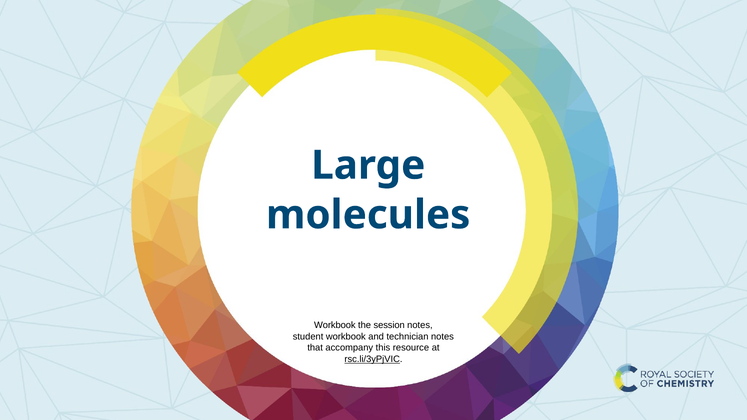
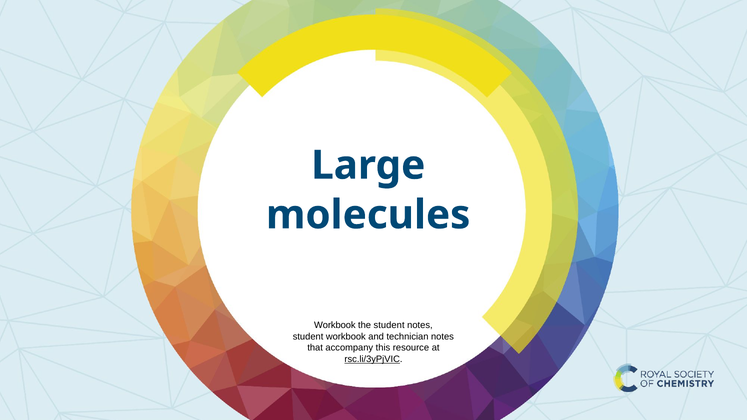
the session: session -> student
